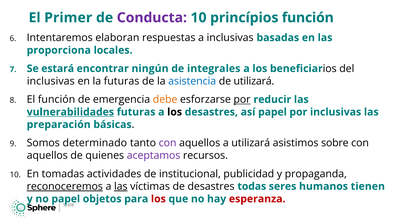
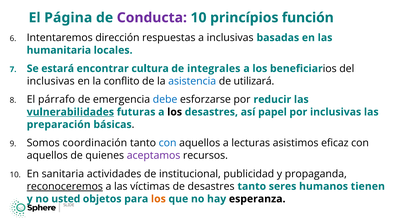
Primer: Primer -> Página
elaboran: elaboran -> dirección
proporciona: proporciona -> humanitaria
ningún: ningún -> cultura
la futuras: futuras -> conflito
El función: función -> párrafo
debe colour: orange -> blue
por at (242, 100) underline: present -> none
determinado: determinado -> coordinación
con at (168, 143) colour: purple -> blue
a utilizará: utilizará -> lecturas
sobre: sobre -> eficaz
tomadas: tomadas -> sanitaria
las at (121, 187) underline: present -> none
desastres todas: todas -> tanto
no papel: papel -> usted
los at (158, 199) colour: red -> orange
esperanza colour: red -> black
